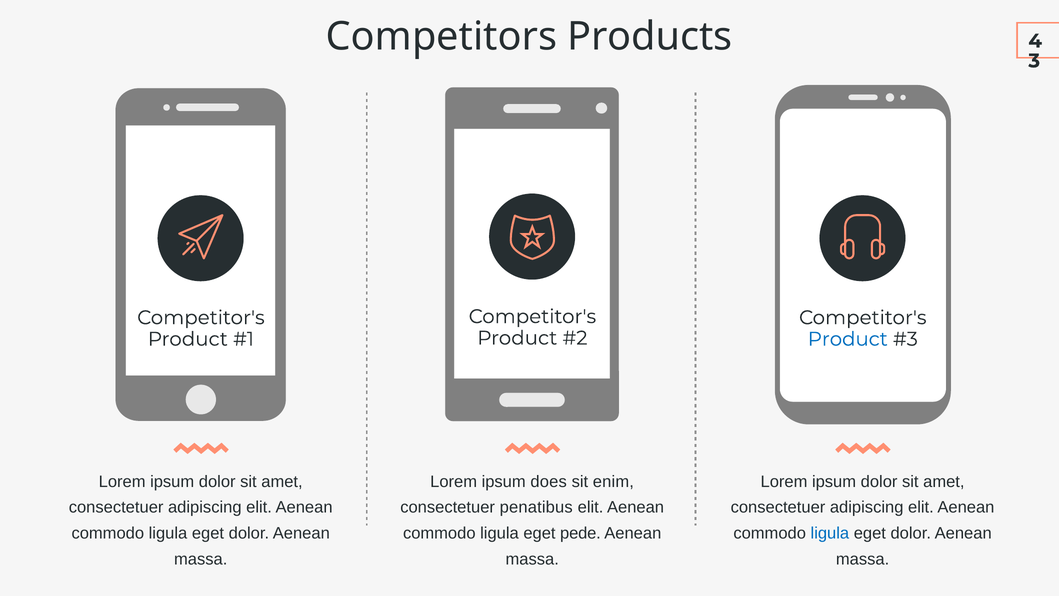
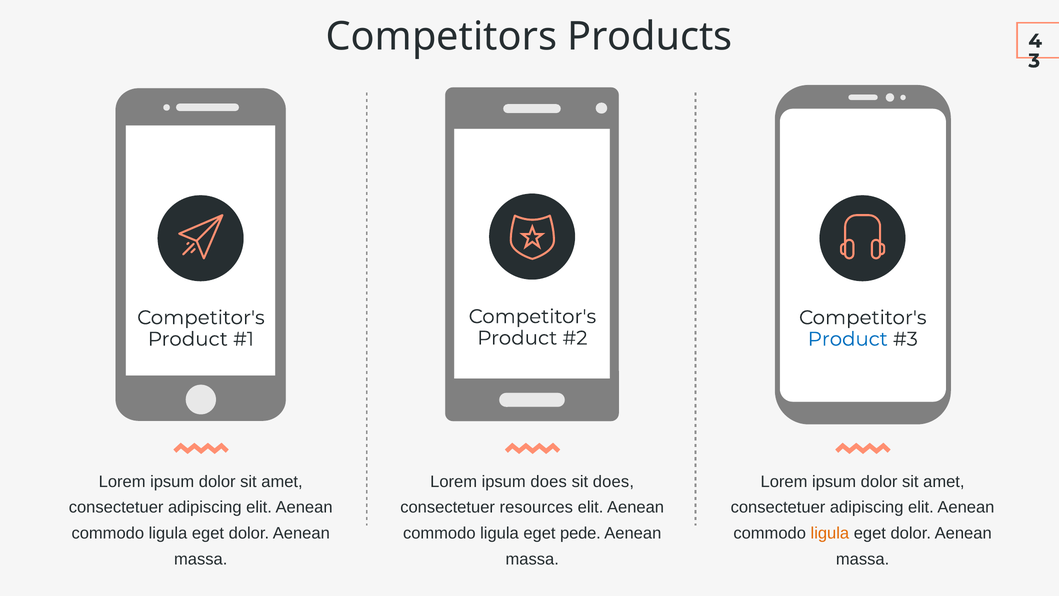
sit enim: enim -> does
penatibus: penatibus -> resources
ligula at (830, 533) colour: blue -> orange
